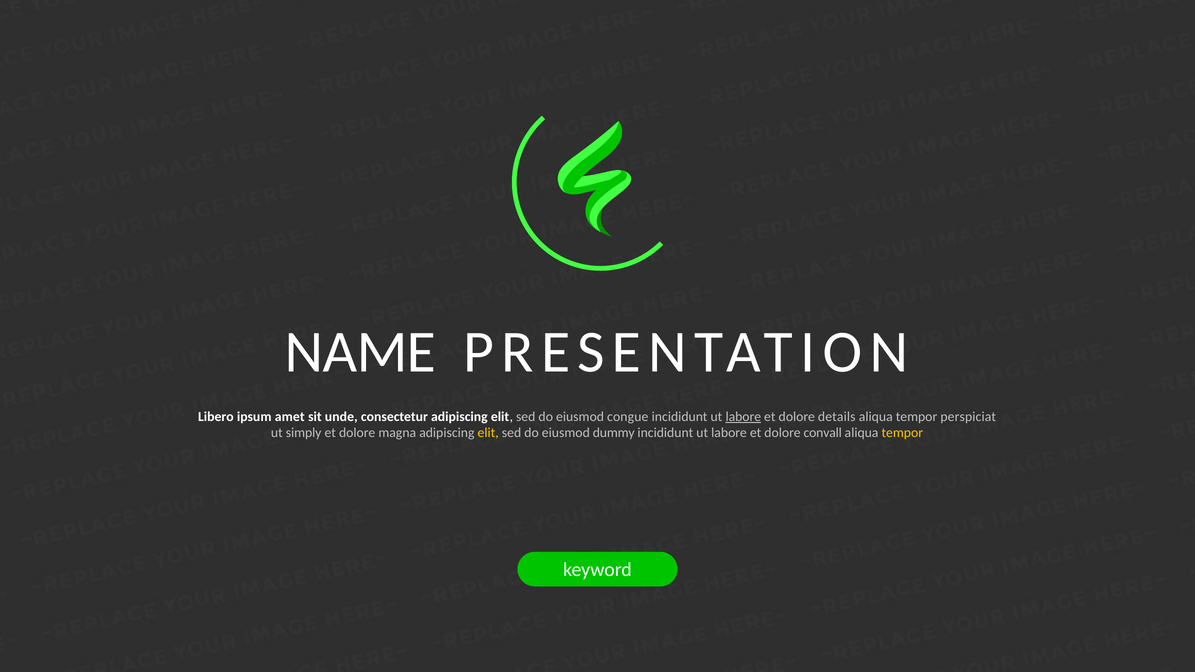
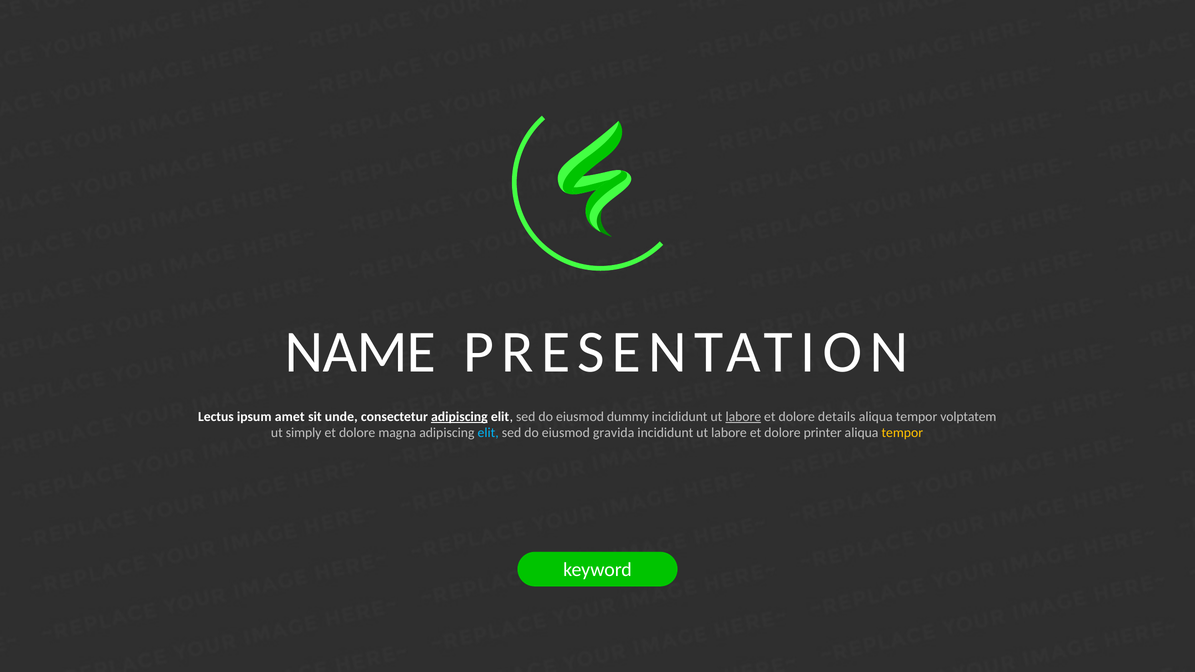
Libero: Libero -> Lectus
adipiscing at (459, 417) underline: none -> present
congue: congue -> dummy
perspiciat: perspiciat -> volptatem
elit at (488, 433) colour: yellow -> light blue
dummy: dummy -> gravida
convall: convall -> printer
